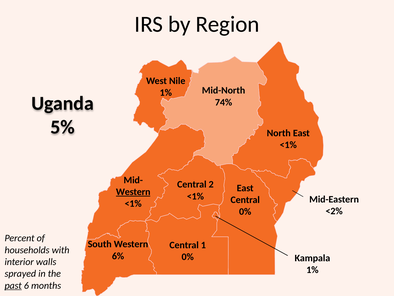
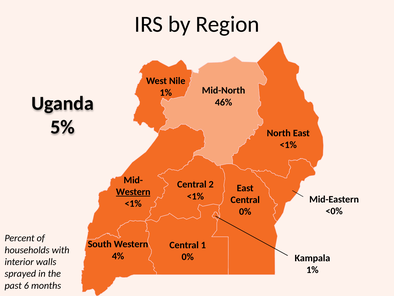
74%: 74% -> 46%
<2%: <2% -> <0%
6%: 6% -> 4%
past underline: present -> none
